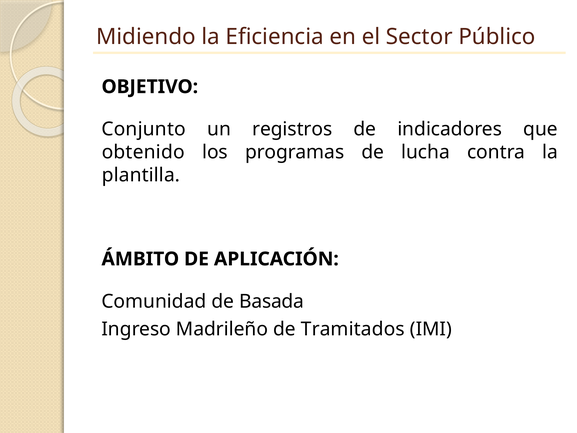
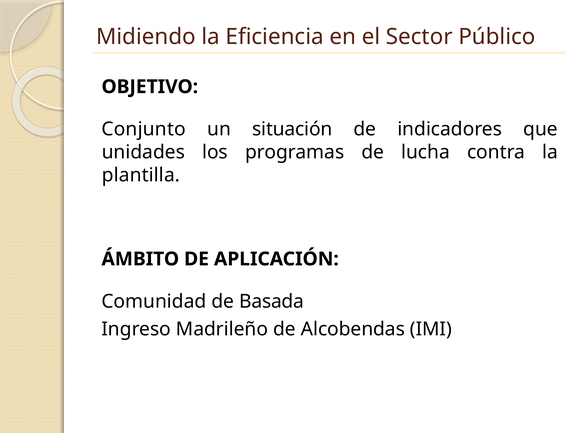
registros: registros -> situación
obtenido: obtenido -> unidades
Tramitados: Tramitados -> Alcobendas
